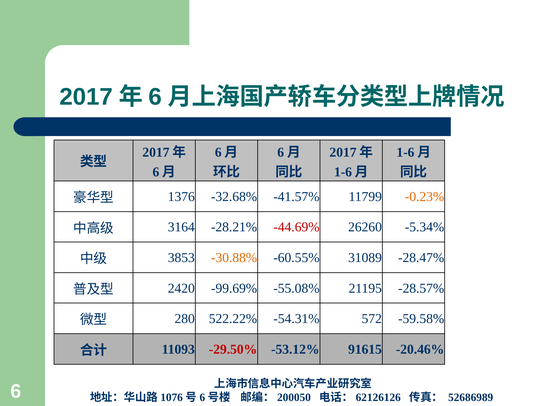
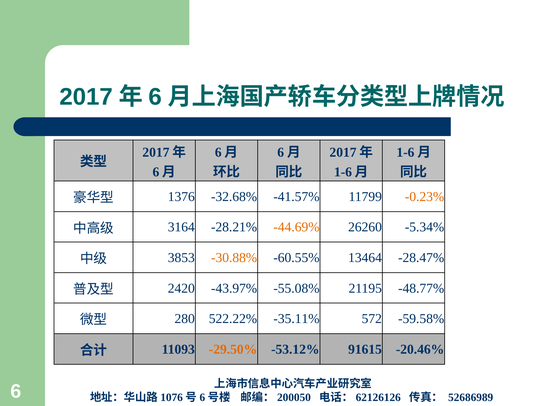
-44.69% colour: red -> orange
31089: 31089 -> 13464
-99.69%: -99.69% -> -43.97%
-28.57%: -28.57% -> -48.77%
-54.31%: -54.31% -> -35.11%
-29.50% colour: red -> orange
